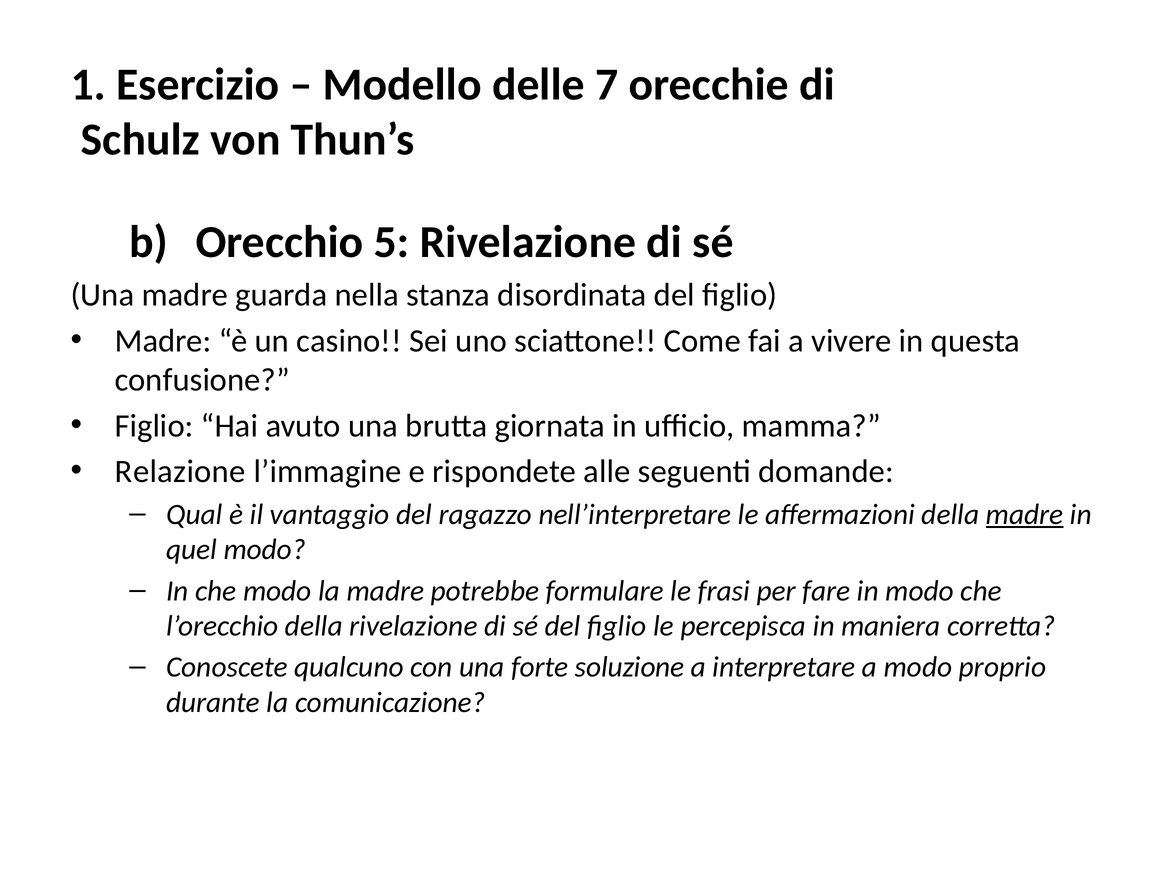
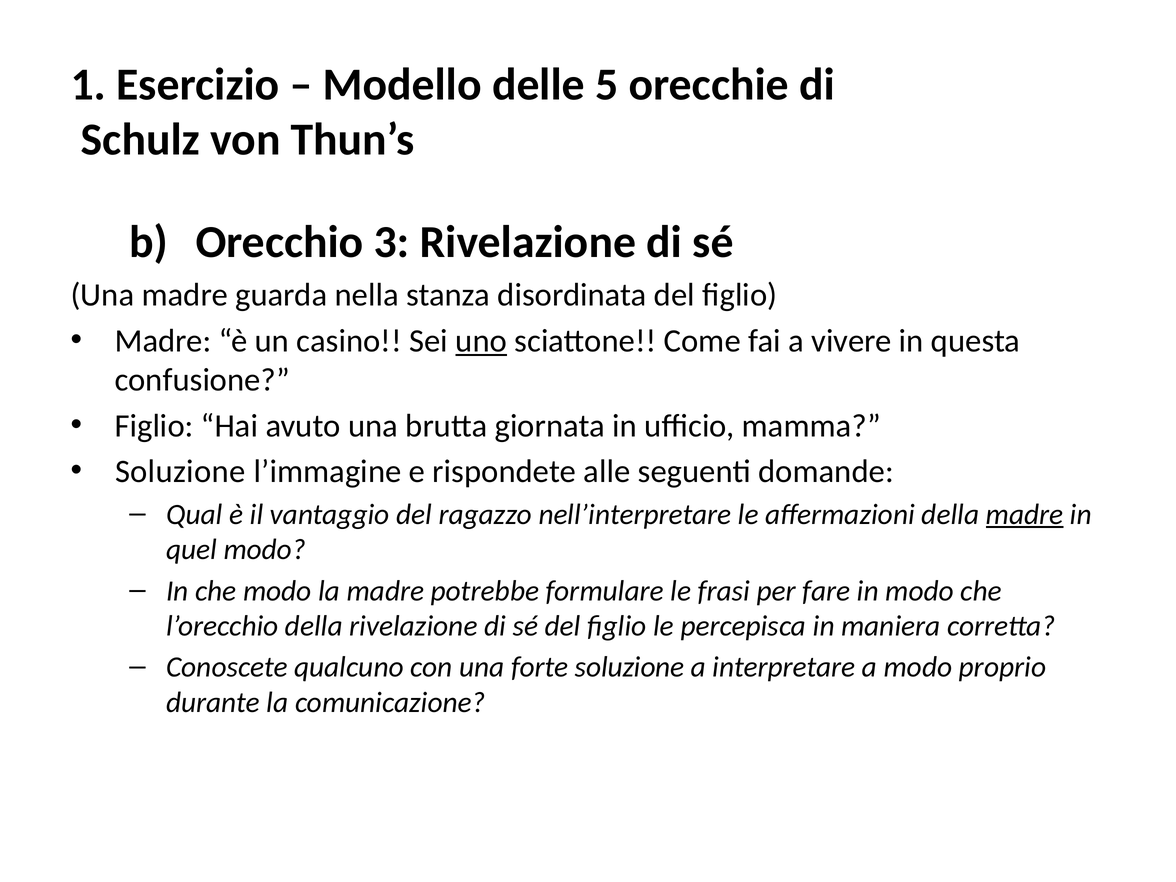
7: 7 -> 5
5: 5 -> 3
uno underline: none -> present
Relazione at (180, 471): Relazione -> Soluzione
